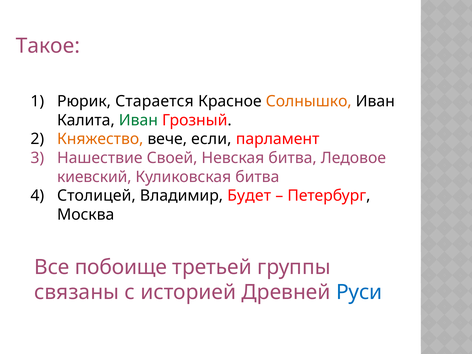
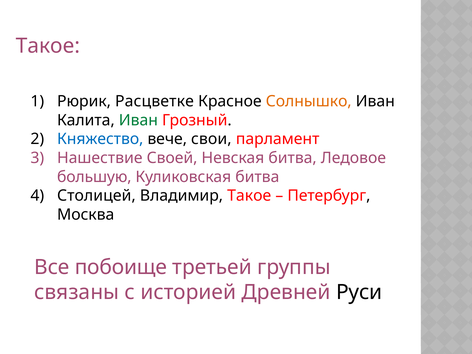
Старается: Старается -> Расцветке
Княжество colour: orange -> blue
если: если -> свои
киевский: киевский -> большую
Владимир Будет: Будет -> Такое
Руси colour: blue -> black
